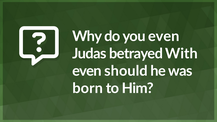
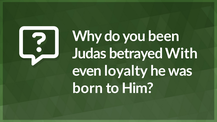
you even: even -> been
should: should -> loyalty
